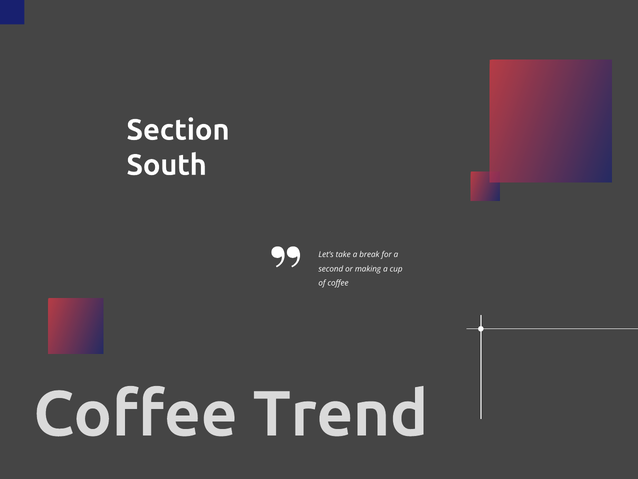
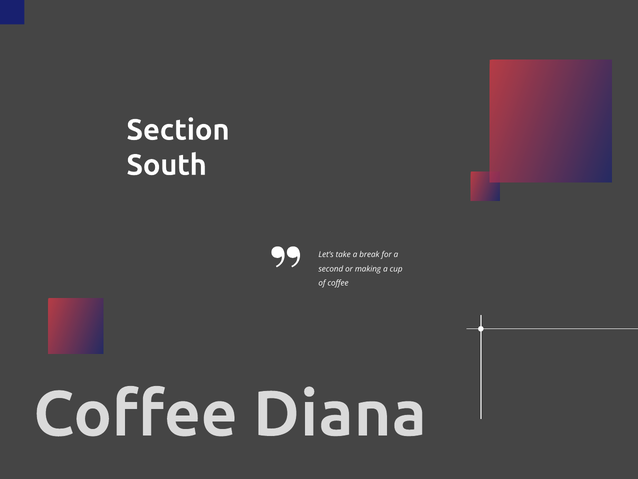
Trend: Trend -> Diana
